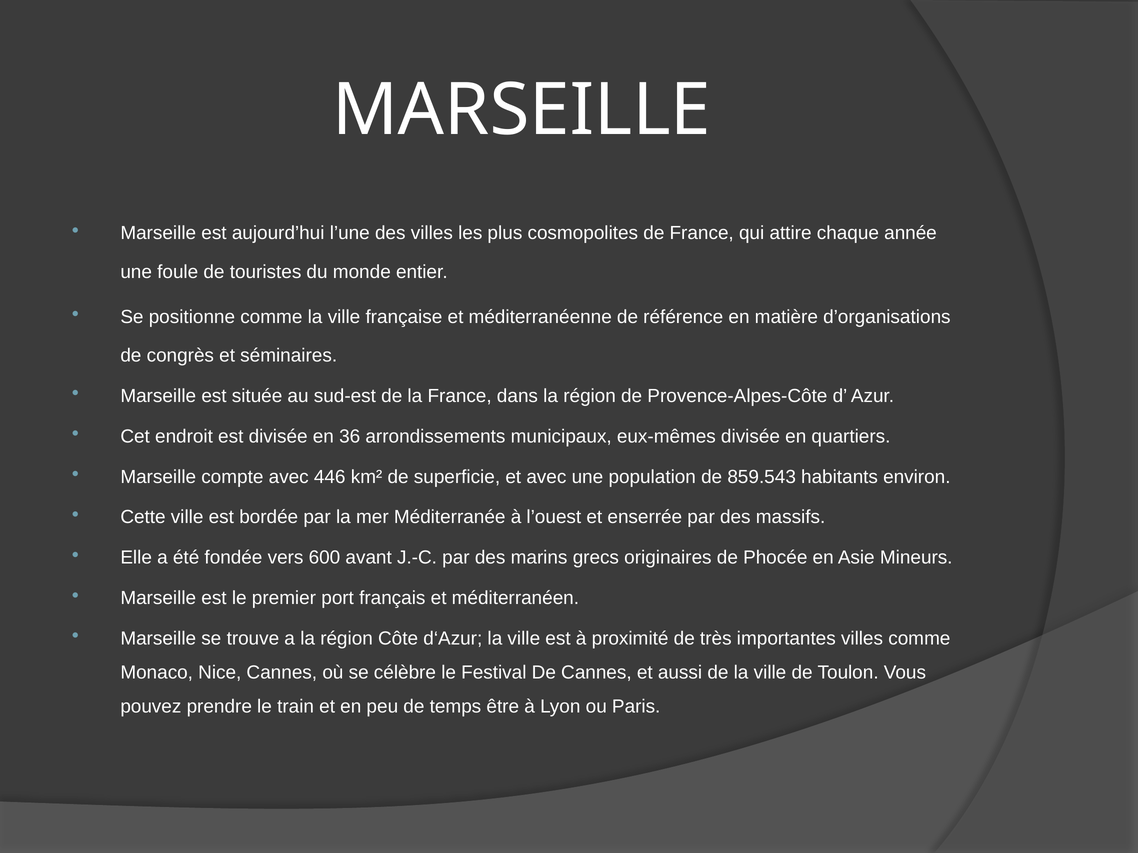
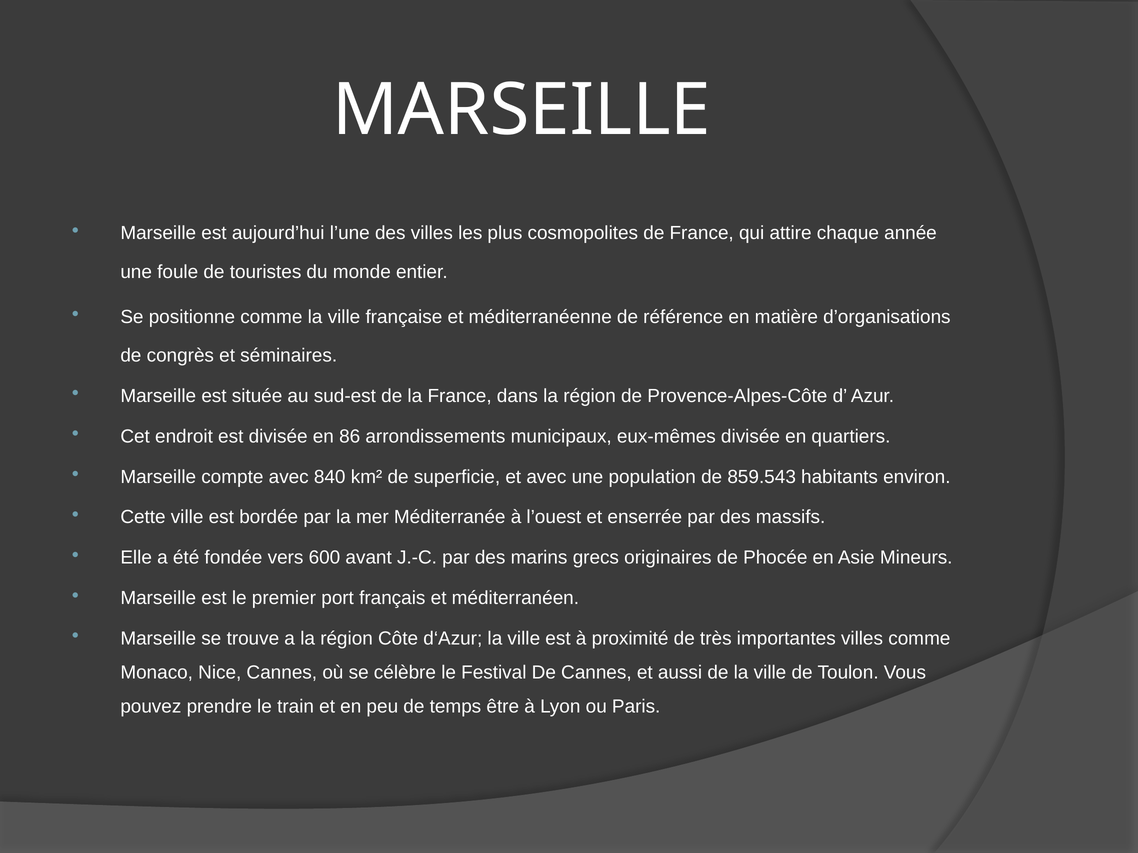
36: 36 -> 86
446: 446 -> 840
